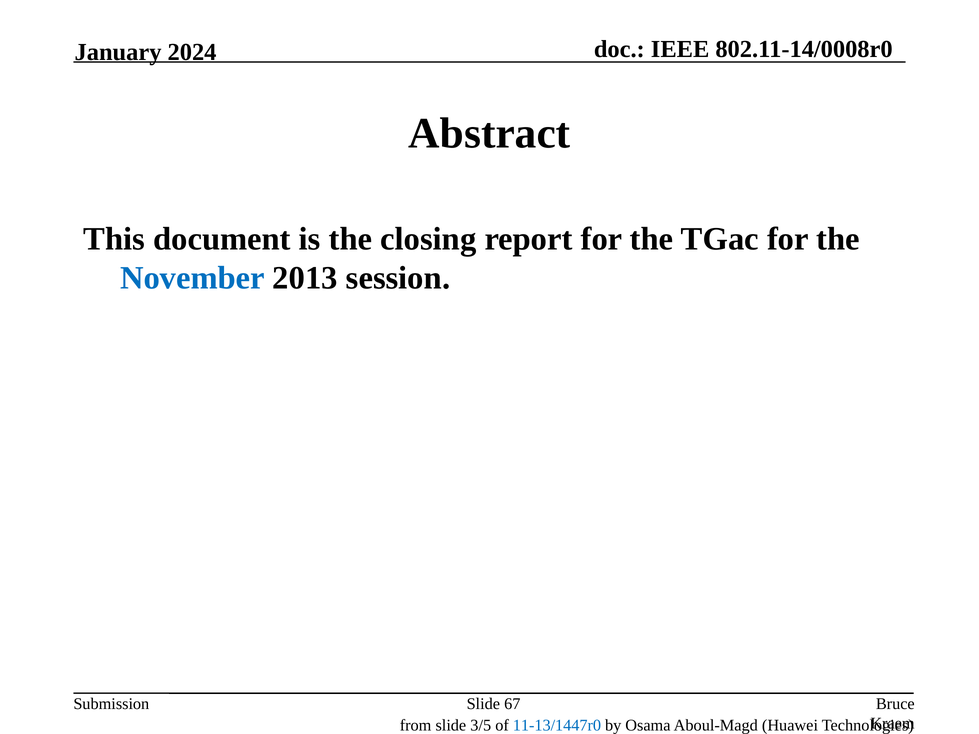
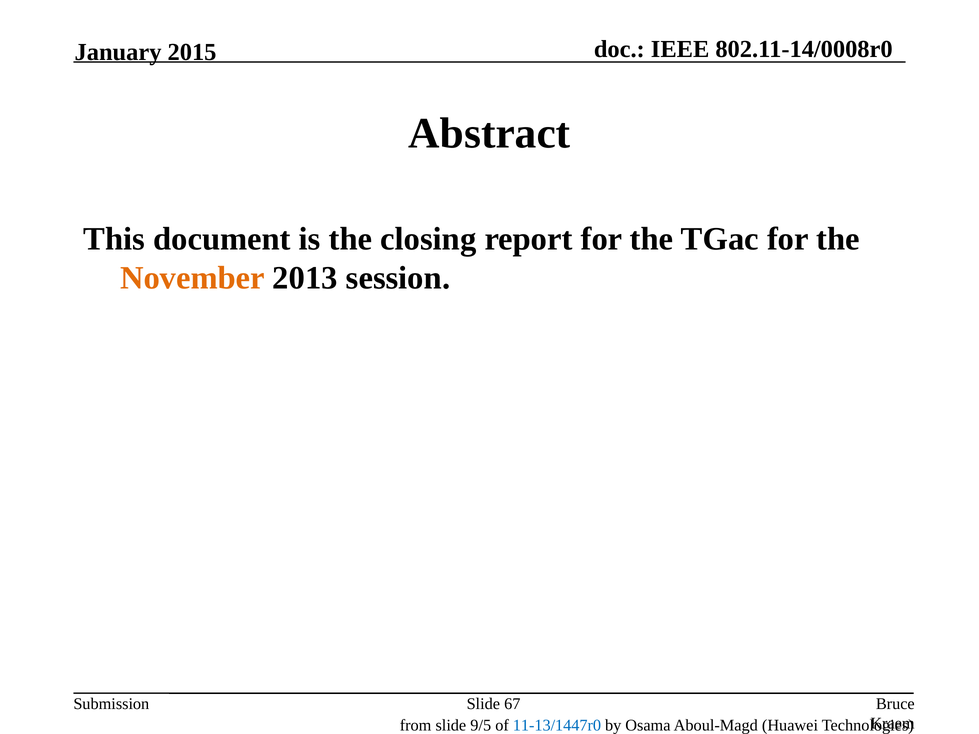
2024: 2024 -> 2015
November colour: blue -> orange
3/5: 3/5 -> 9/5
